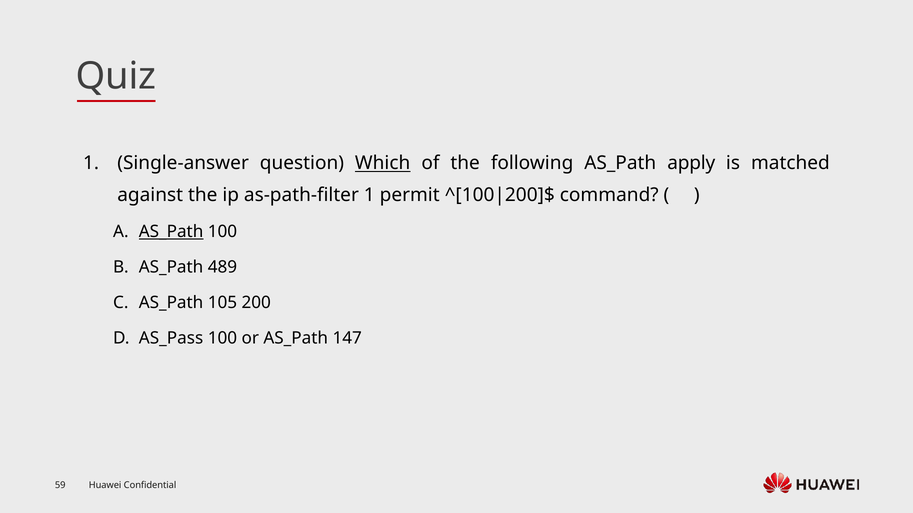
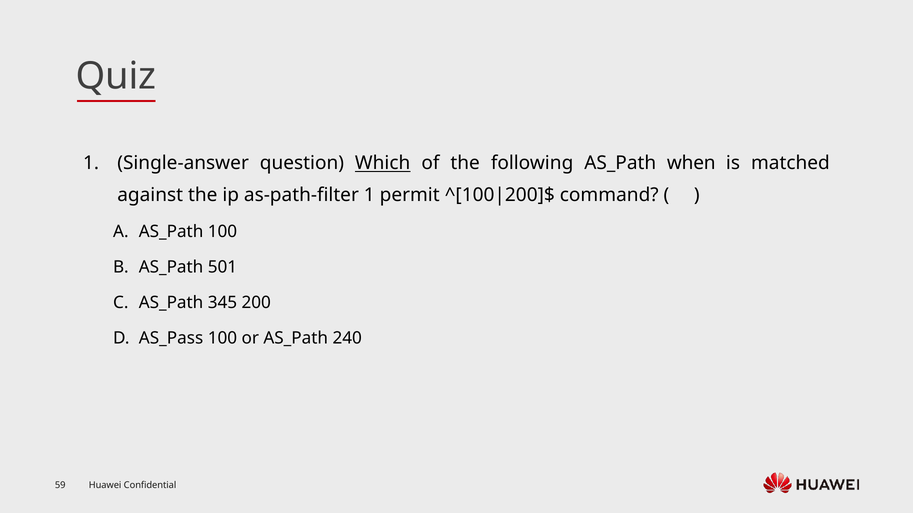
apply: apply -> when
AS_Path at (171, 232) underline: present -> none
489: 489 -> 501
105: 105 -> 345
147: 147 -> 240
